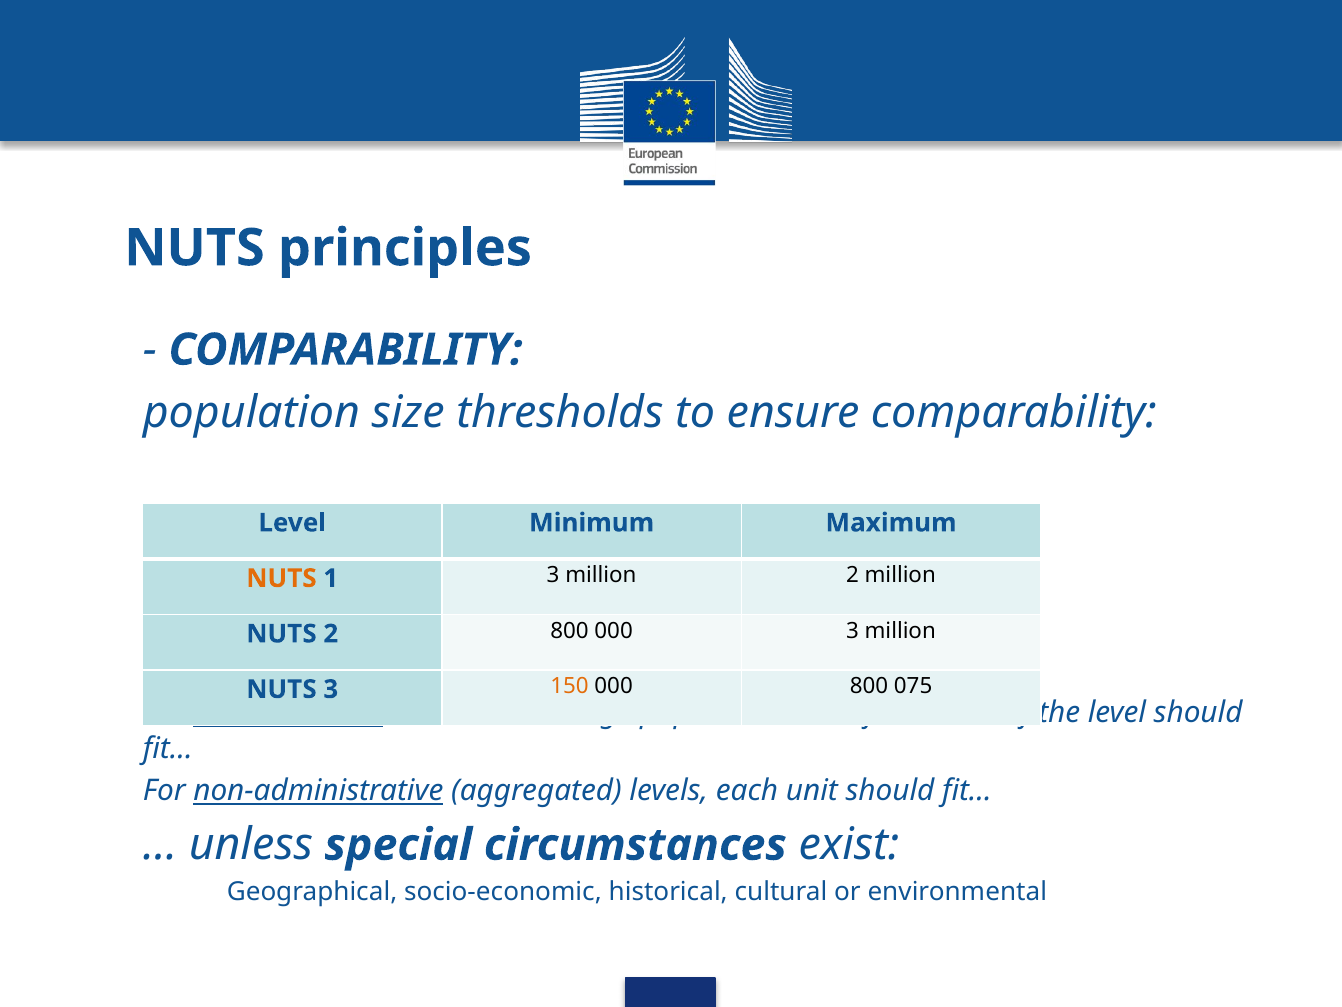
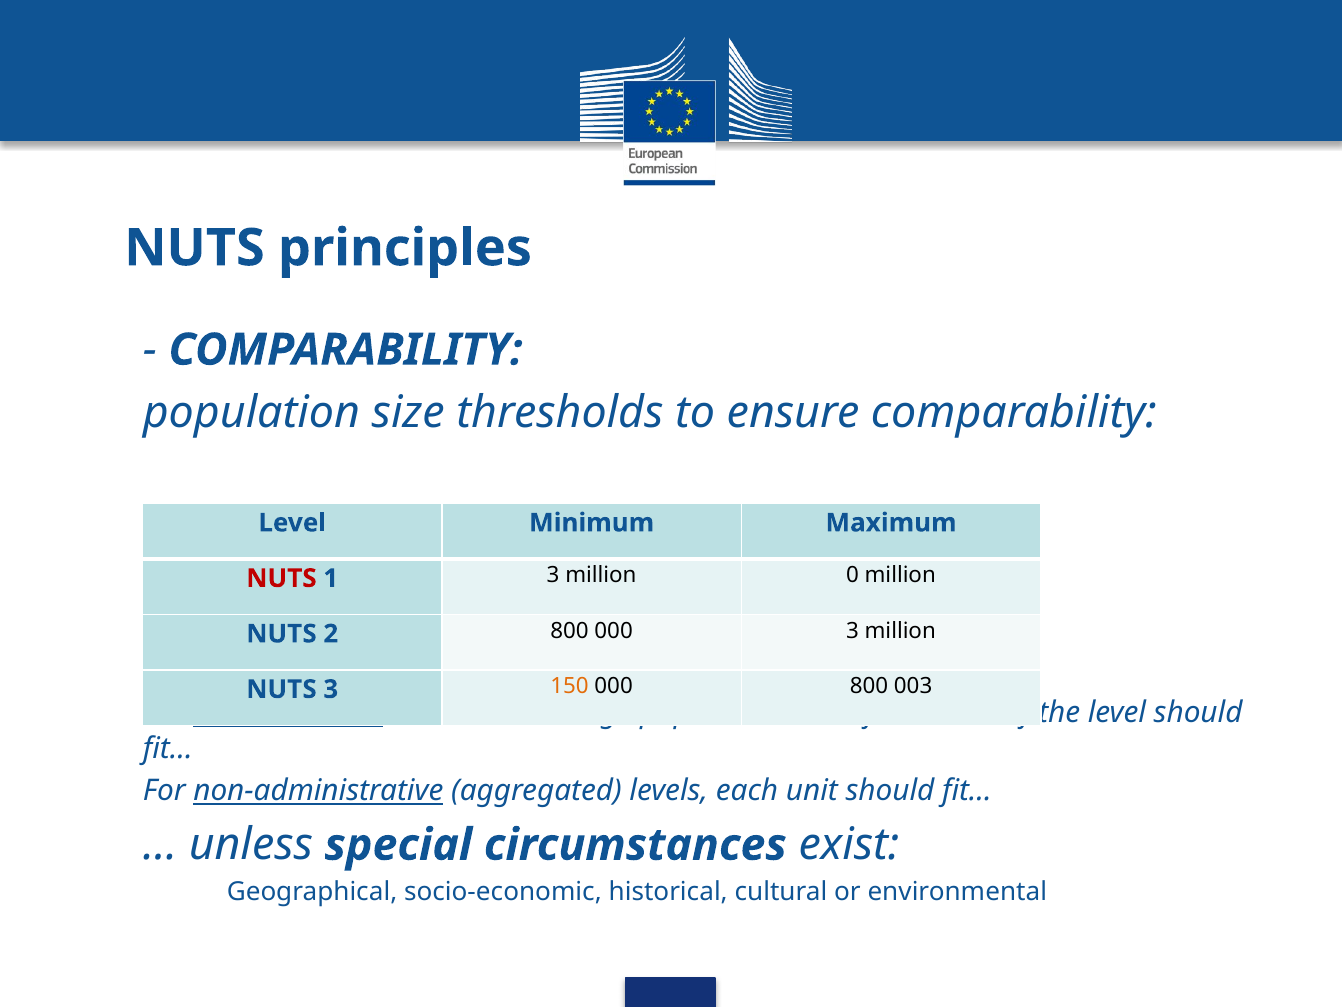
NUTS at (281, 578) colour: orange -> red
million 2: 2 -> 0
075: 075 -> 003
